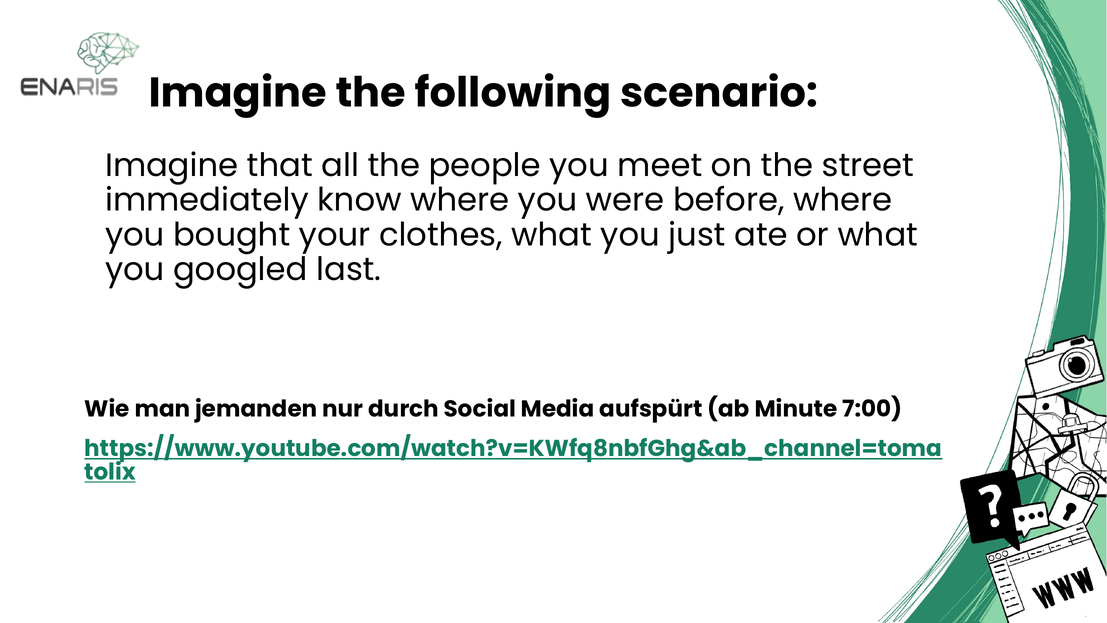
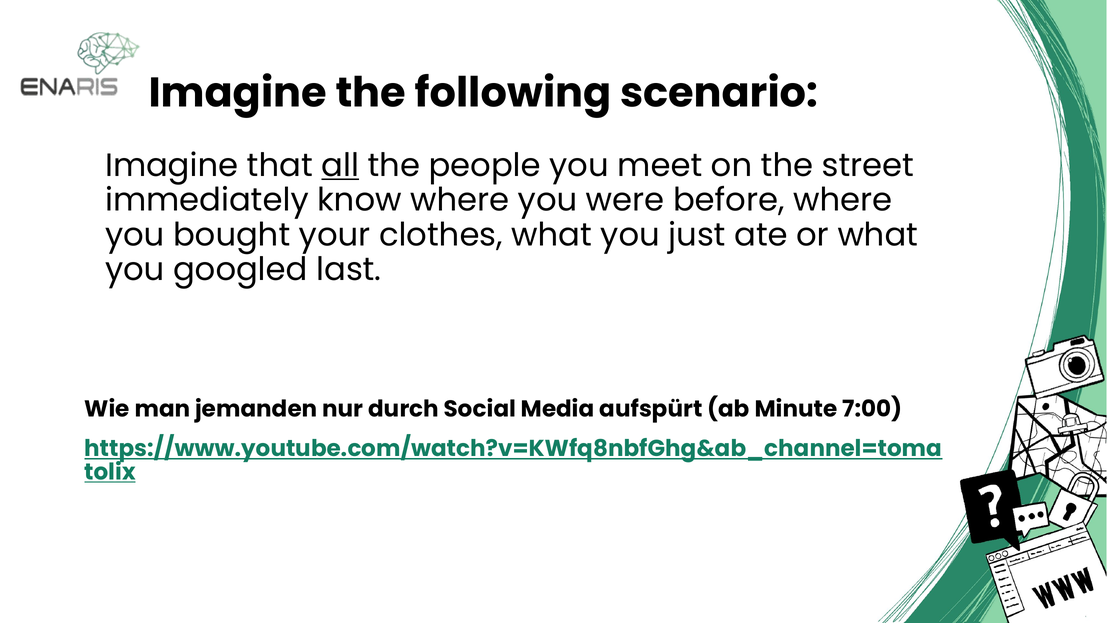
all underline: none -> present
